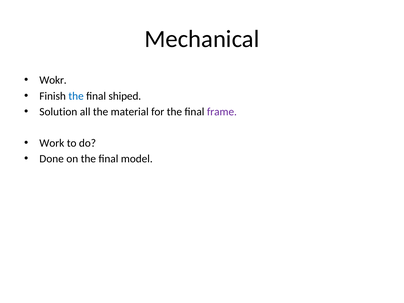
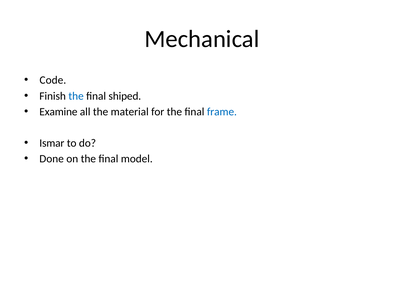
Wokr: Wokr -> Code
Solution: Solution -> Examine
frame colour: purple -> blue
Work: Work -> Ismar
